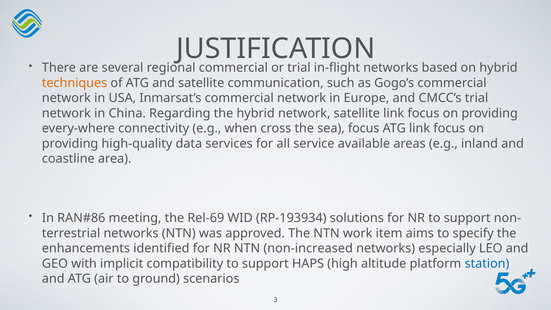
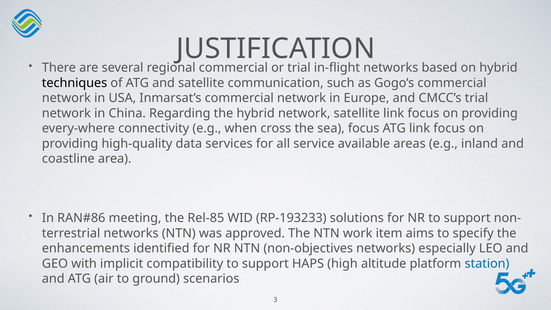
techniques colour: orange -> black
Rel-69: Rel-69 -> Rel-85
RP-193934: RP-193934 -> RP-193233
non-increased: non-increased -> non-objectives
